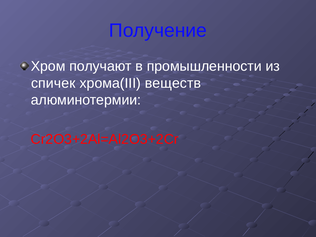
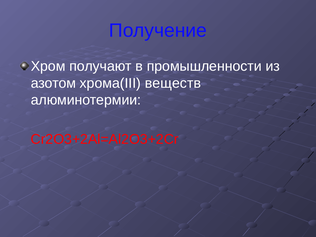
спичек: спичек -> азотом
